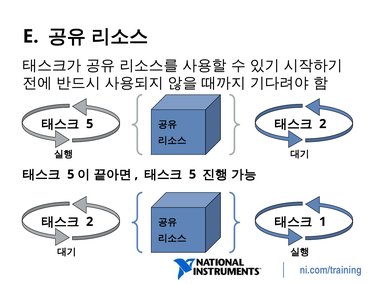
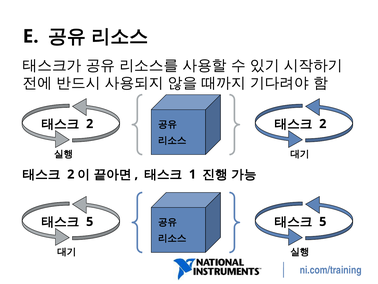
5 at (90, 124): 5 -> 2
5 at (71, 174): 5 -> 2
5 at (193, 174): 5 -> 1
2 at (90, 221): 2 -> 5
1 at (323, 221): 1 -> 5
